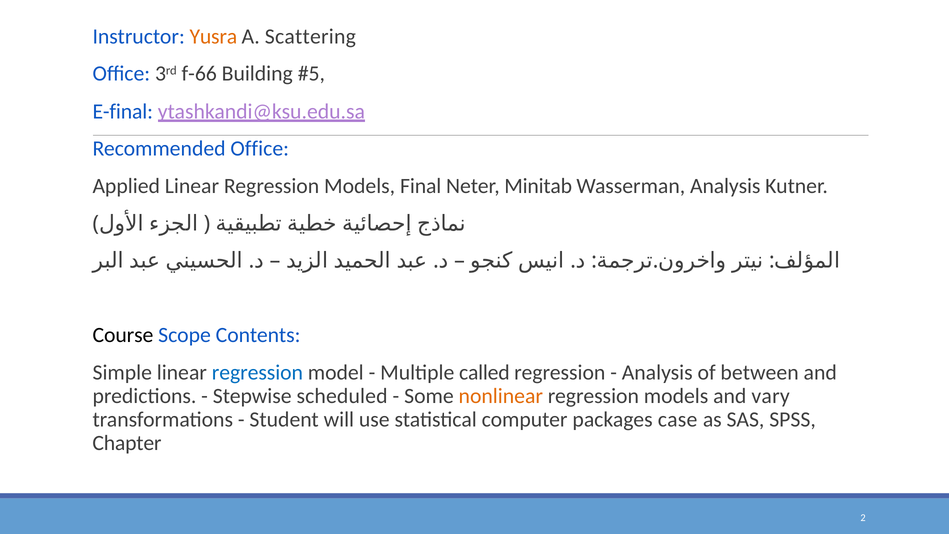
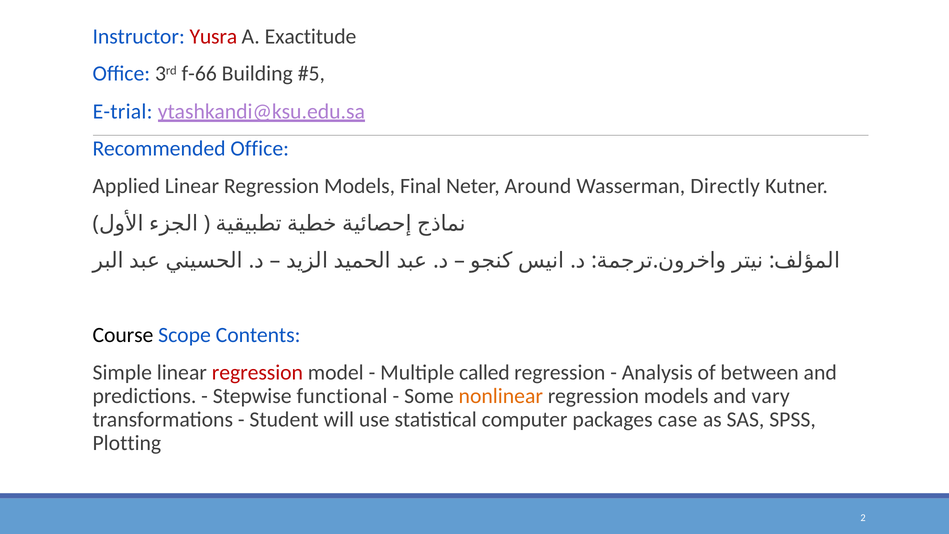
Yusra colour: orange -> red
Scattering: Scattering -> Exactitude
E-final: E-final -> E-trial
Minitab: Minitab -> Around
Wasserman Analysis: Analysis -> Directly
regression at (257, 372) colour: blue -> red
scheduled: scheduled -> functional
Chapter: Chapter -> Plotting
